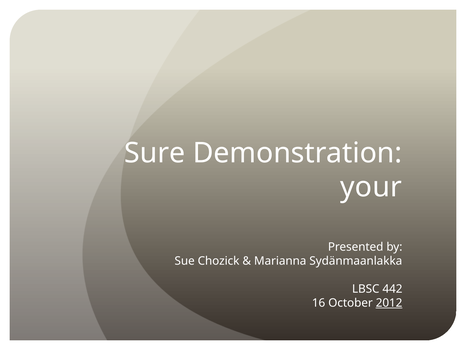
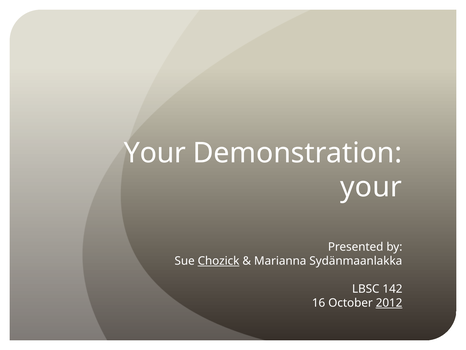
Sure at (155, 153): Sure -> Your
Chozick underline: none -> present
442: 442 -> 142
